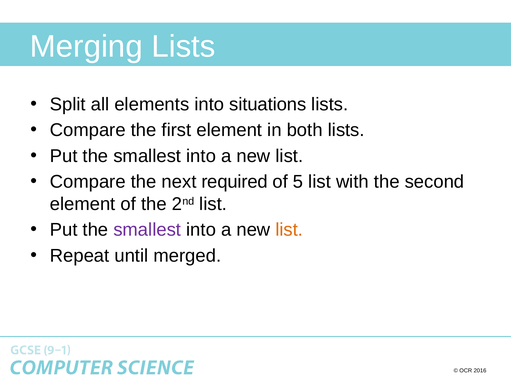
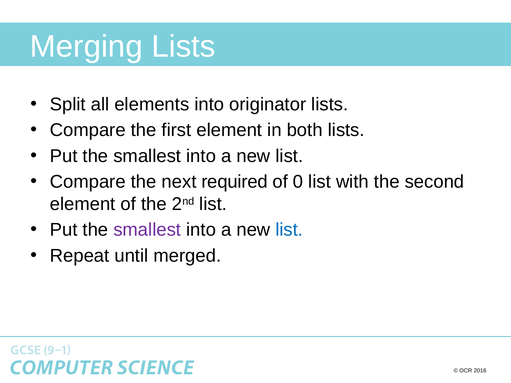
situations: situations -> originator
5: 5 -> 0
list at (289, 230) colour: orange -> blue
